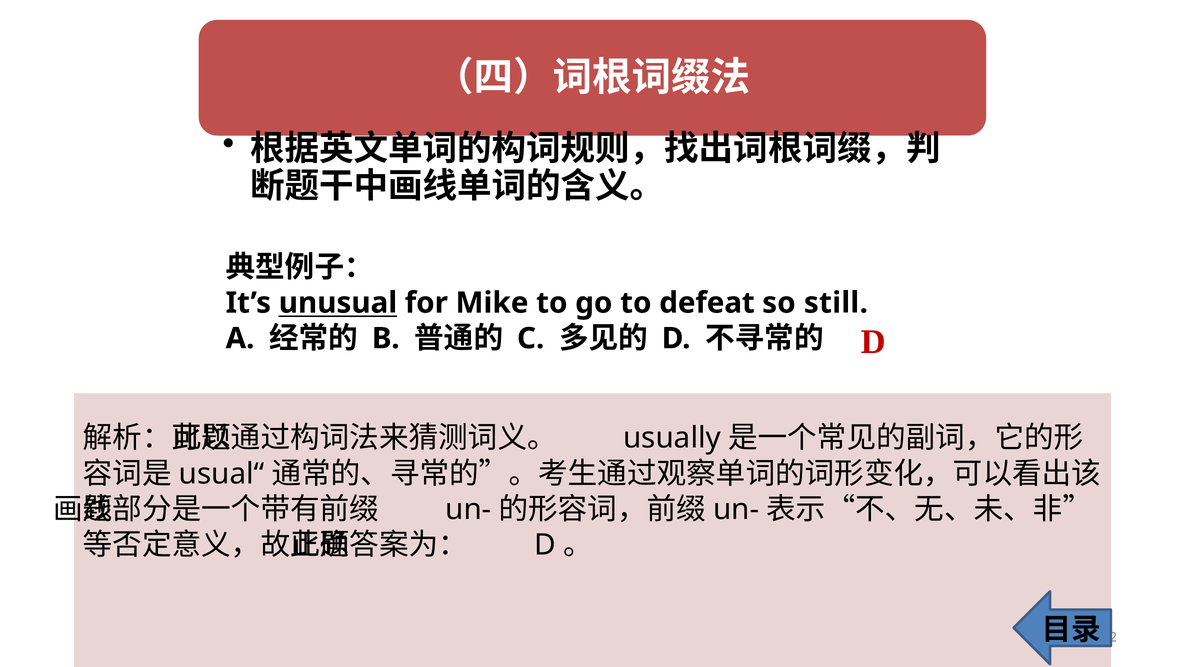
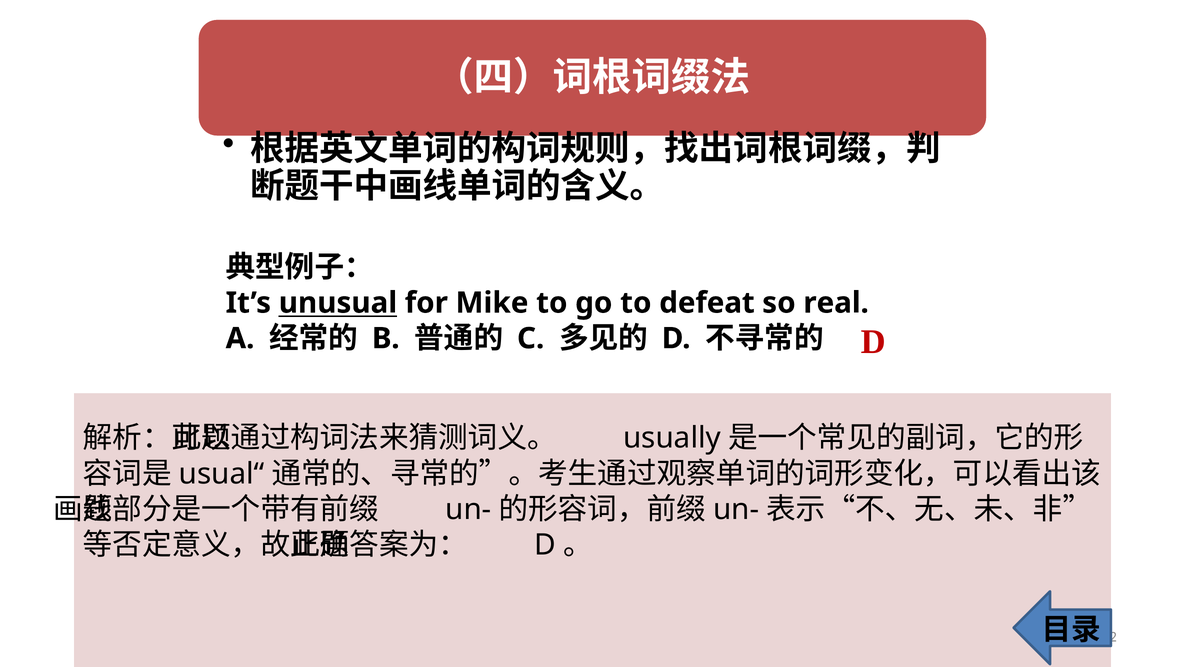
still: still -> real
